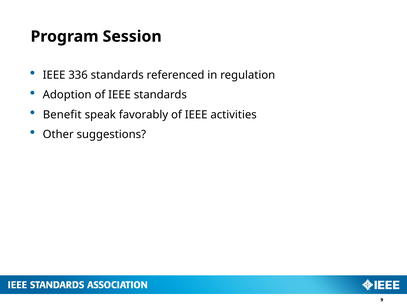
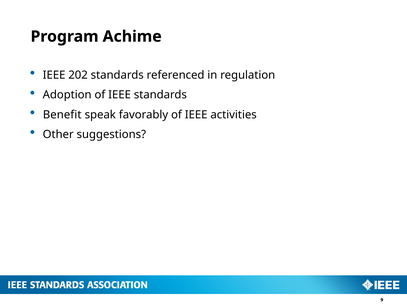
Session: Session -> Achime
336: 336 -> 202
